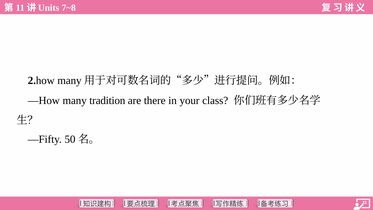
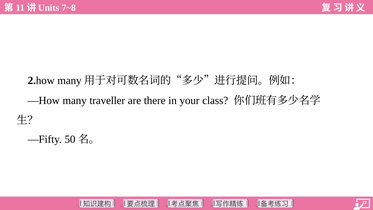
tradition: tradition -> traveller
